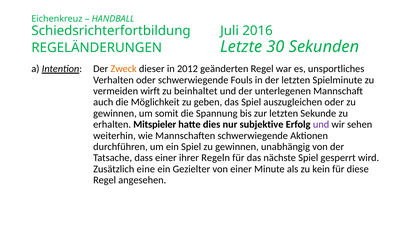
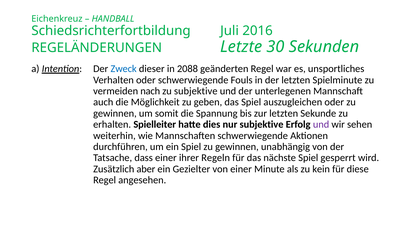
Zweck colour: orange -> blue
2012: 2012 -> 2088
wirft: wirft -> nach
zu beinhaltet: beinhaltet -> subjektive
Mitspieler: Mitspieler -> Spielleiter
eine: eine -> aber
